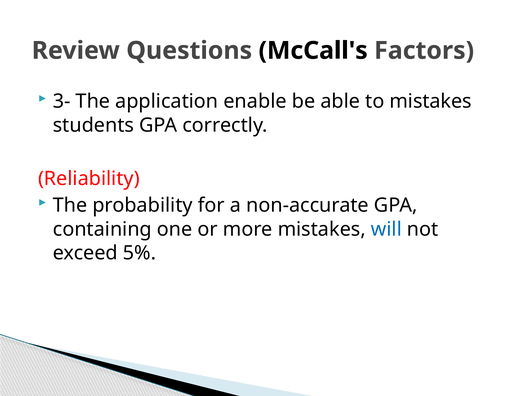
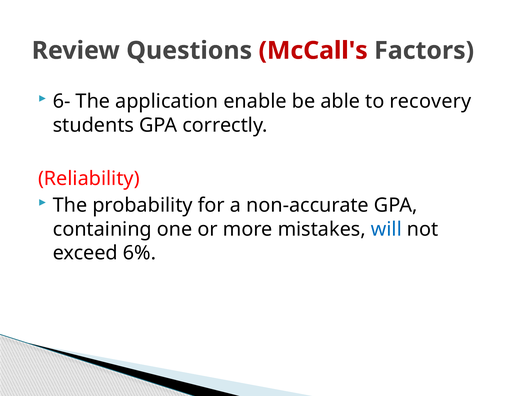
McCall's colour: black -> red
3-: 3- -> 6-
to mistakes: mistakes -> recovery
5%: 5% -> 6%
